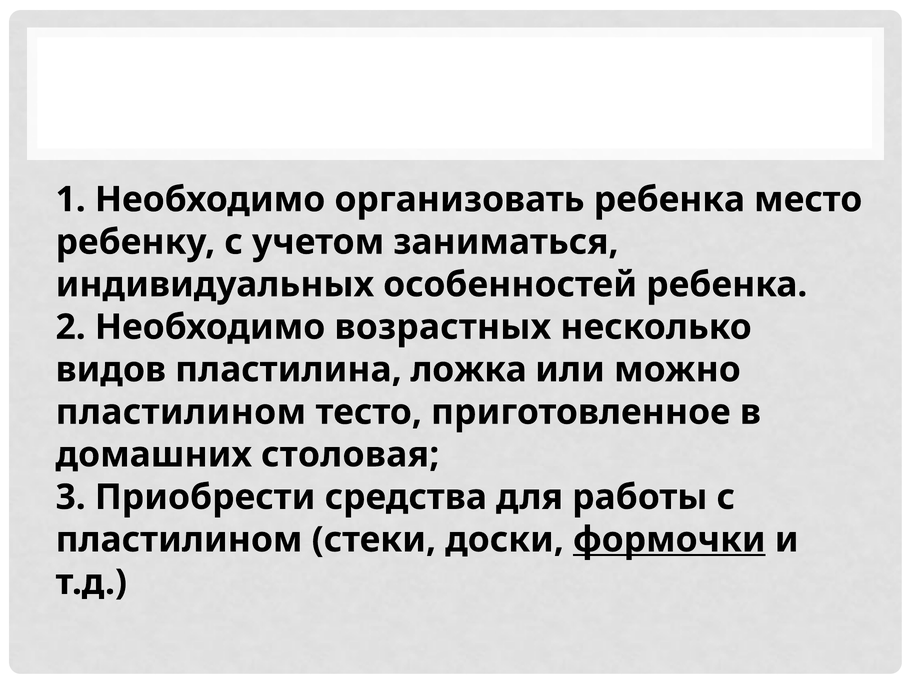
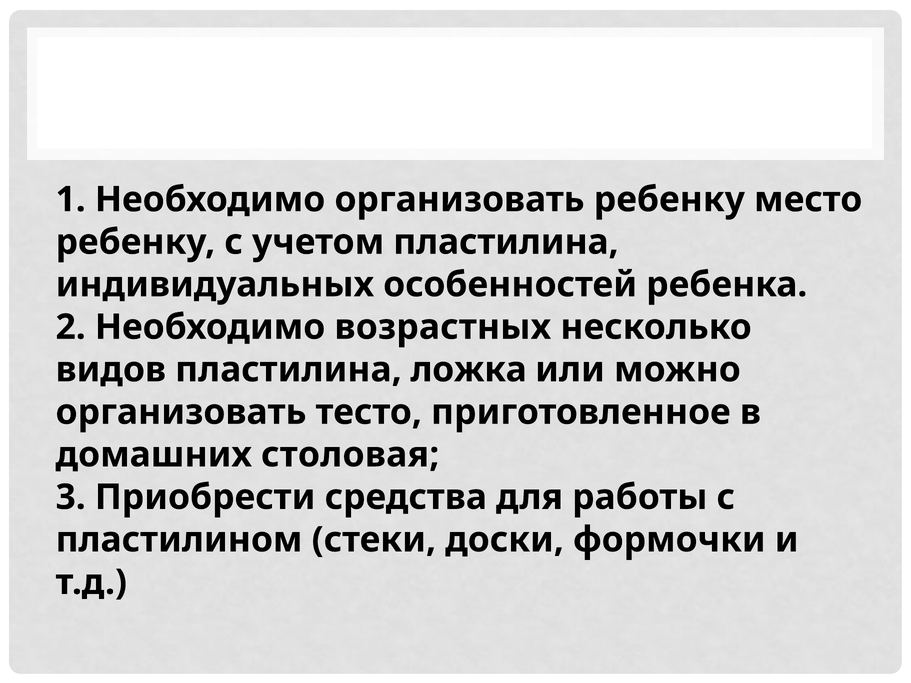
организовать ребенка: ребенка -> ребенку
учетом заниматься: заниматься -> пластилина
пластилином at (181, 412): пластилином -> организовать
формочки underline: present -> none
